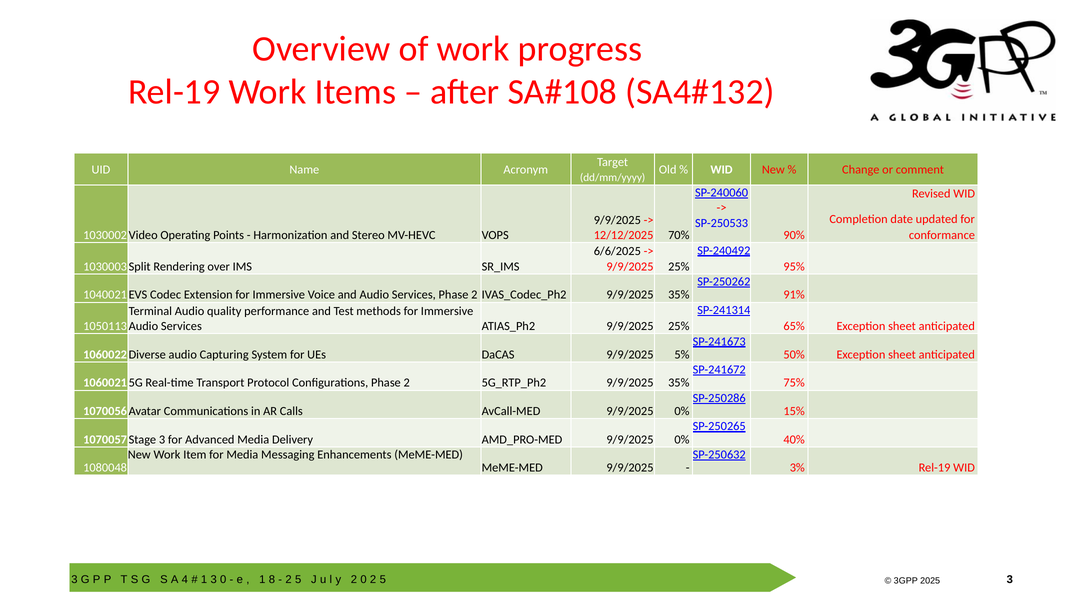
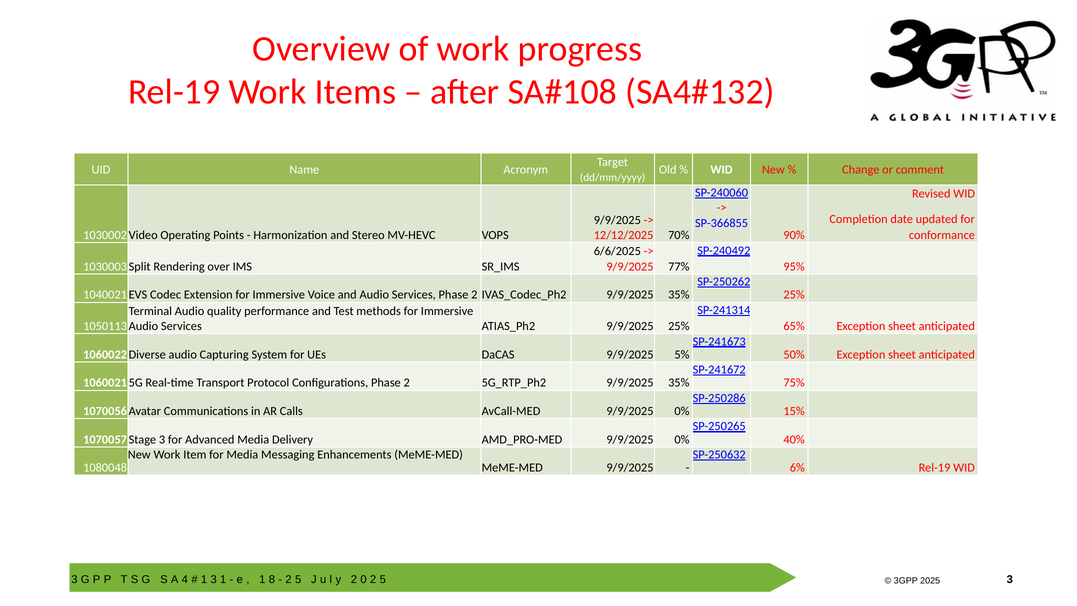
SP-250533: SP-250533 -> SP-366855
25% at (679, 266): 25% -> 77%
91% at (794, 295): 91% -> 25%
3%: 3% -> 6%
3 0: 0 -> 1
